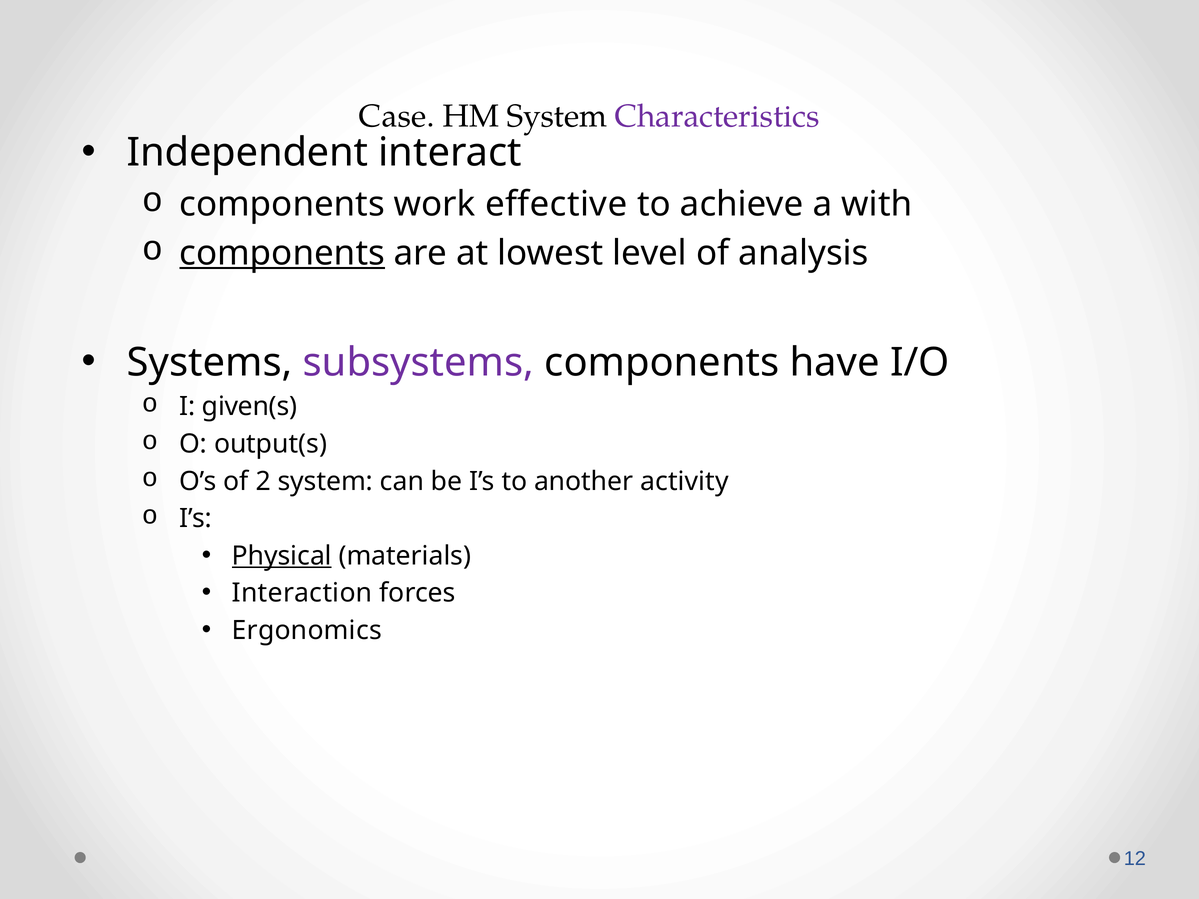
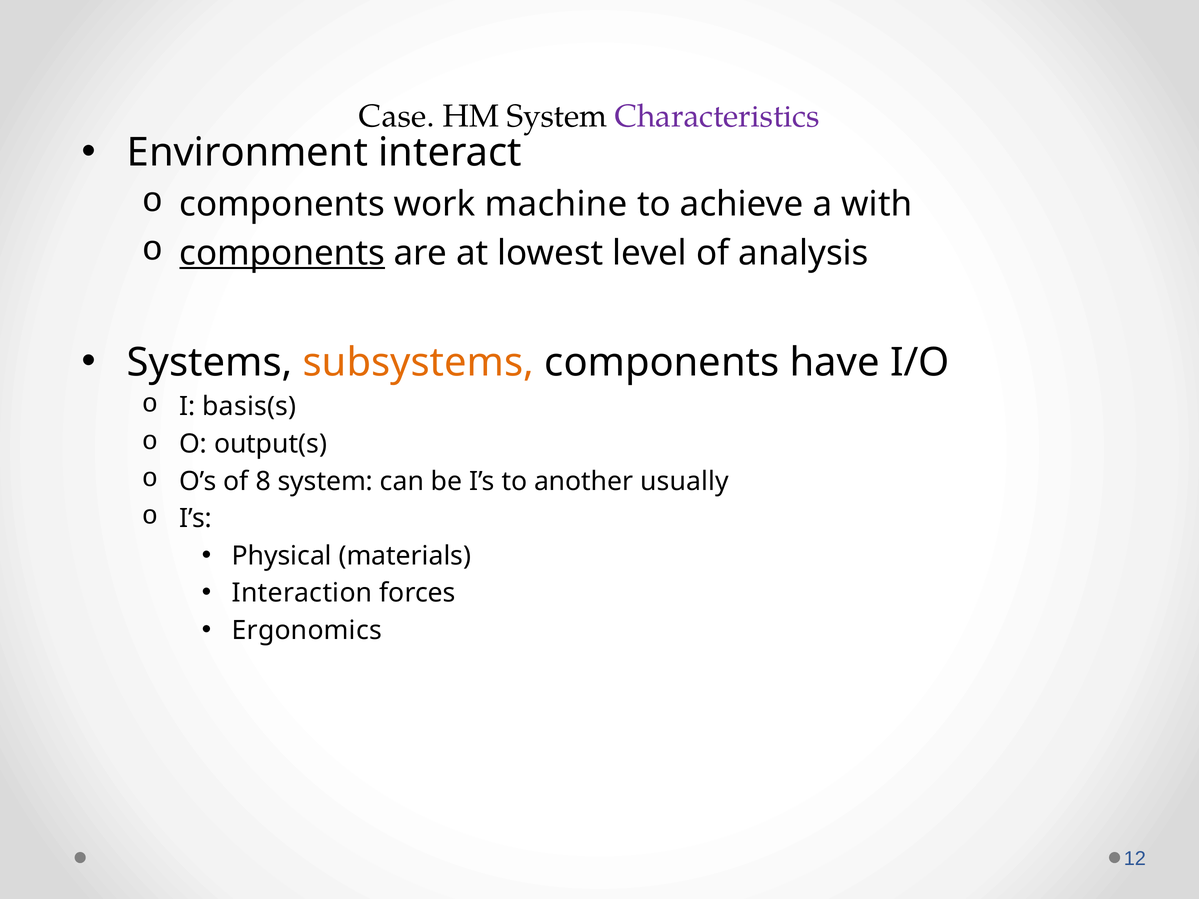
Independent: Independent -> Environment
effective: effective -> machine
subsystems colour: purple -> orange
given(s: given(s -> basis(s
2: 2 -> 8
activity: activity -> usually
Physical underline: present -> none
